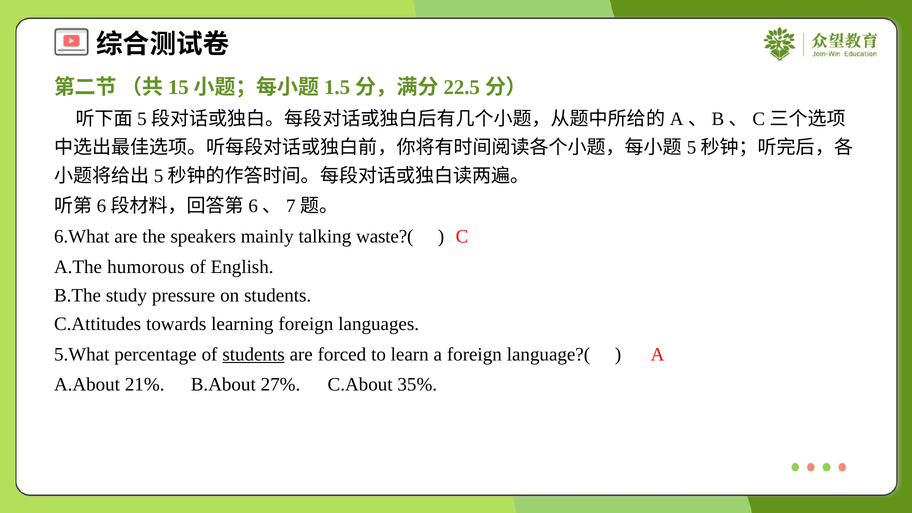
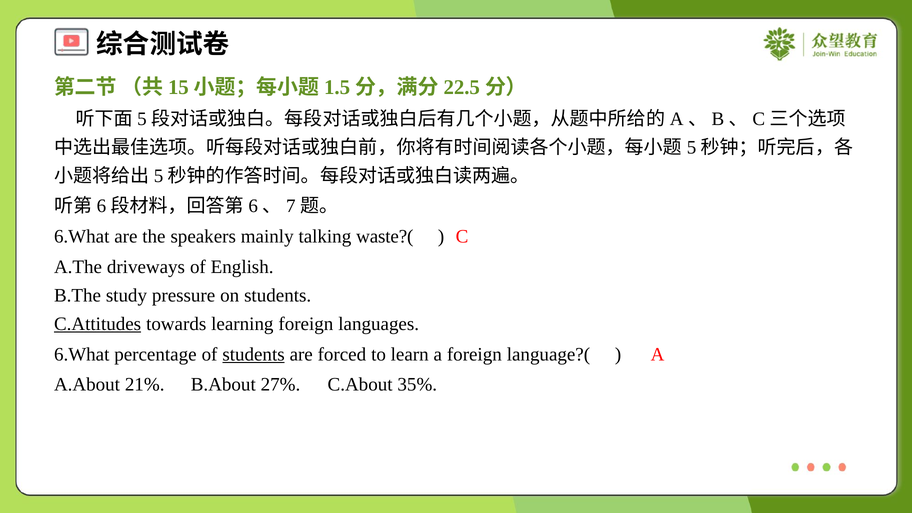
humorous: humorous -> driveways
C.Attitudes underline: none -> present
5.What at (82, 354): 5.What -> 6.What
